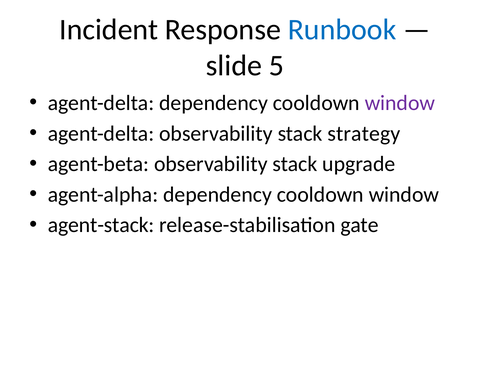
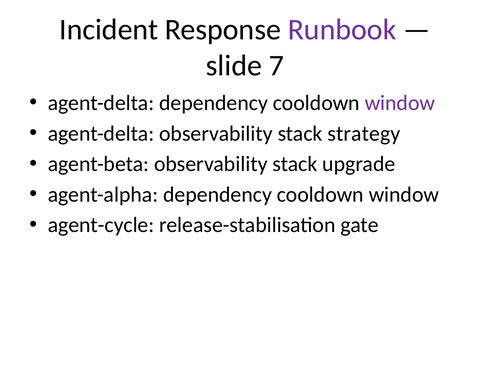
Runbook colour: blue -> purple
5: 5 -> 7
agent-stack: agent-stack -> agent-cycle
